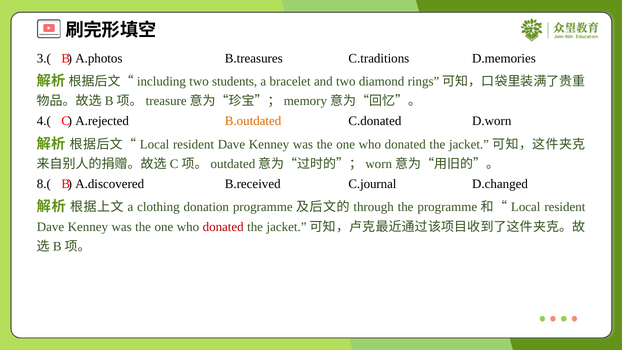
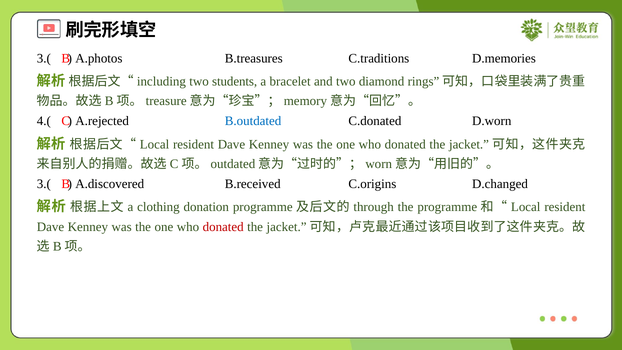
B.outdated colour: orange -> blue
8.( at (44, 184): 8.( -> 3.(
C.journal: C.journal -> C.origins
